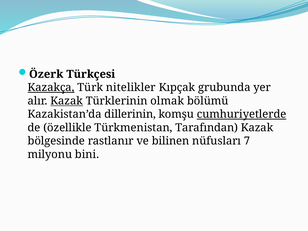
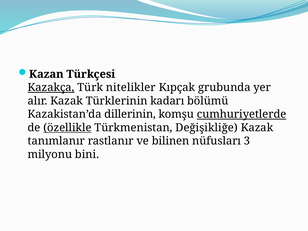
Özerk: Özerk -> Kazan
Kazak at (67, 101) underline: present -> none
olmak: olmak -> kadarı
özellikle underline: none -> present
Tarafından: Tarafından -> Değişikliğe
bölgesinde: bölgesinde -> tanımlanır
7: 7 -> 3
